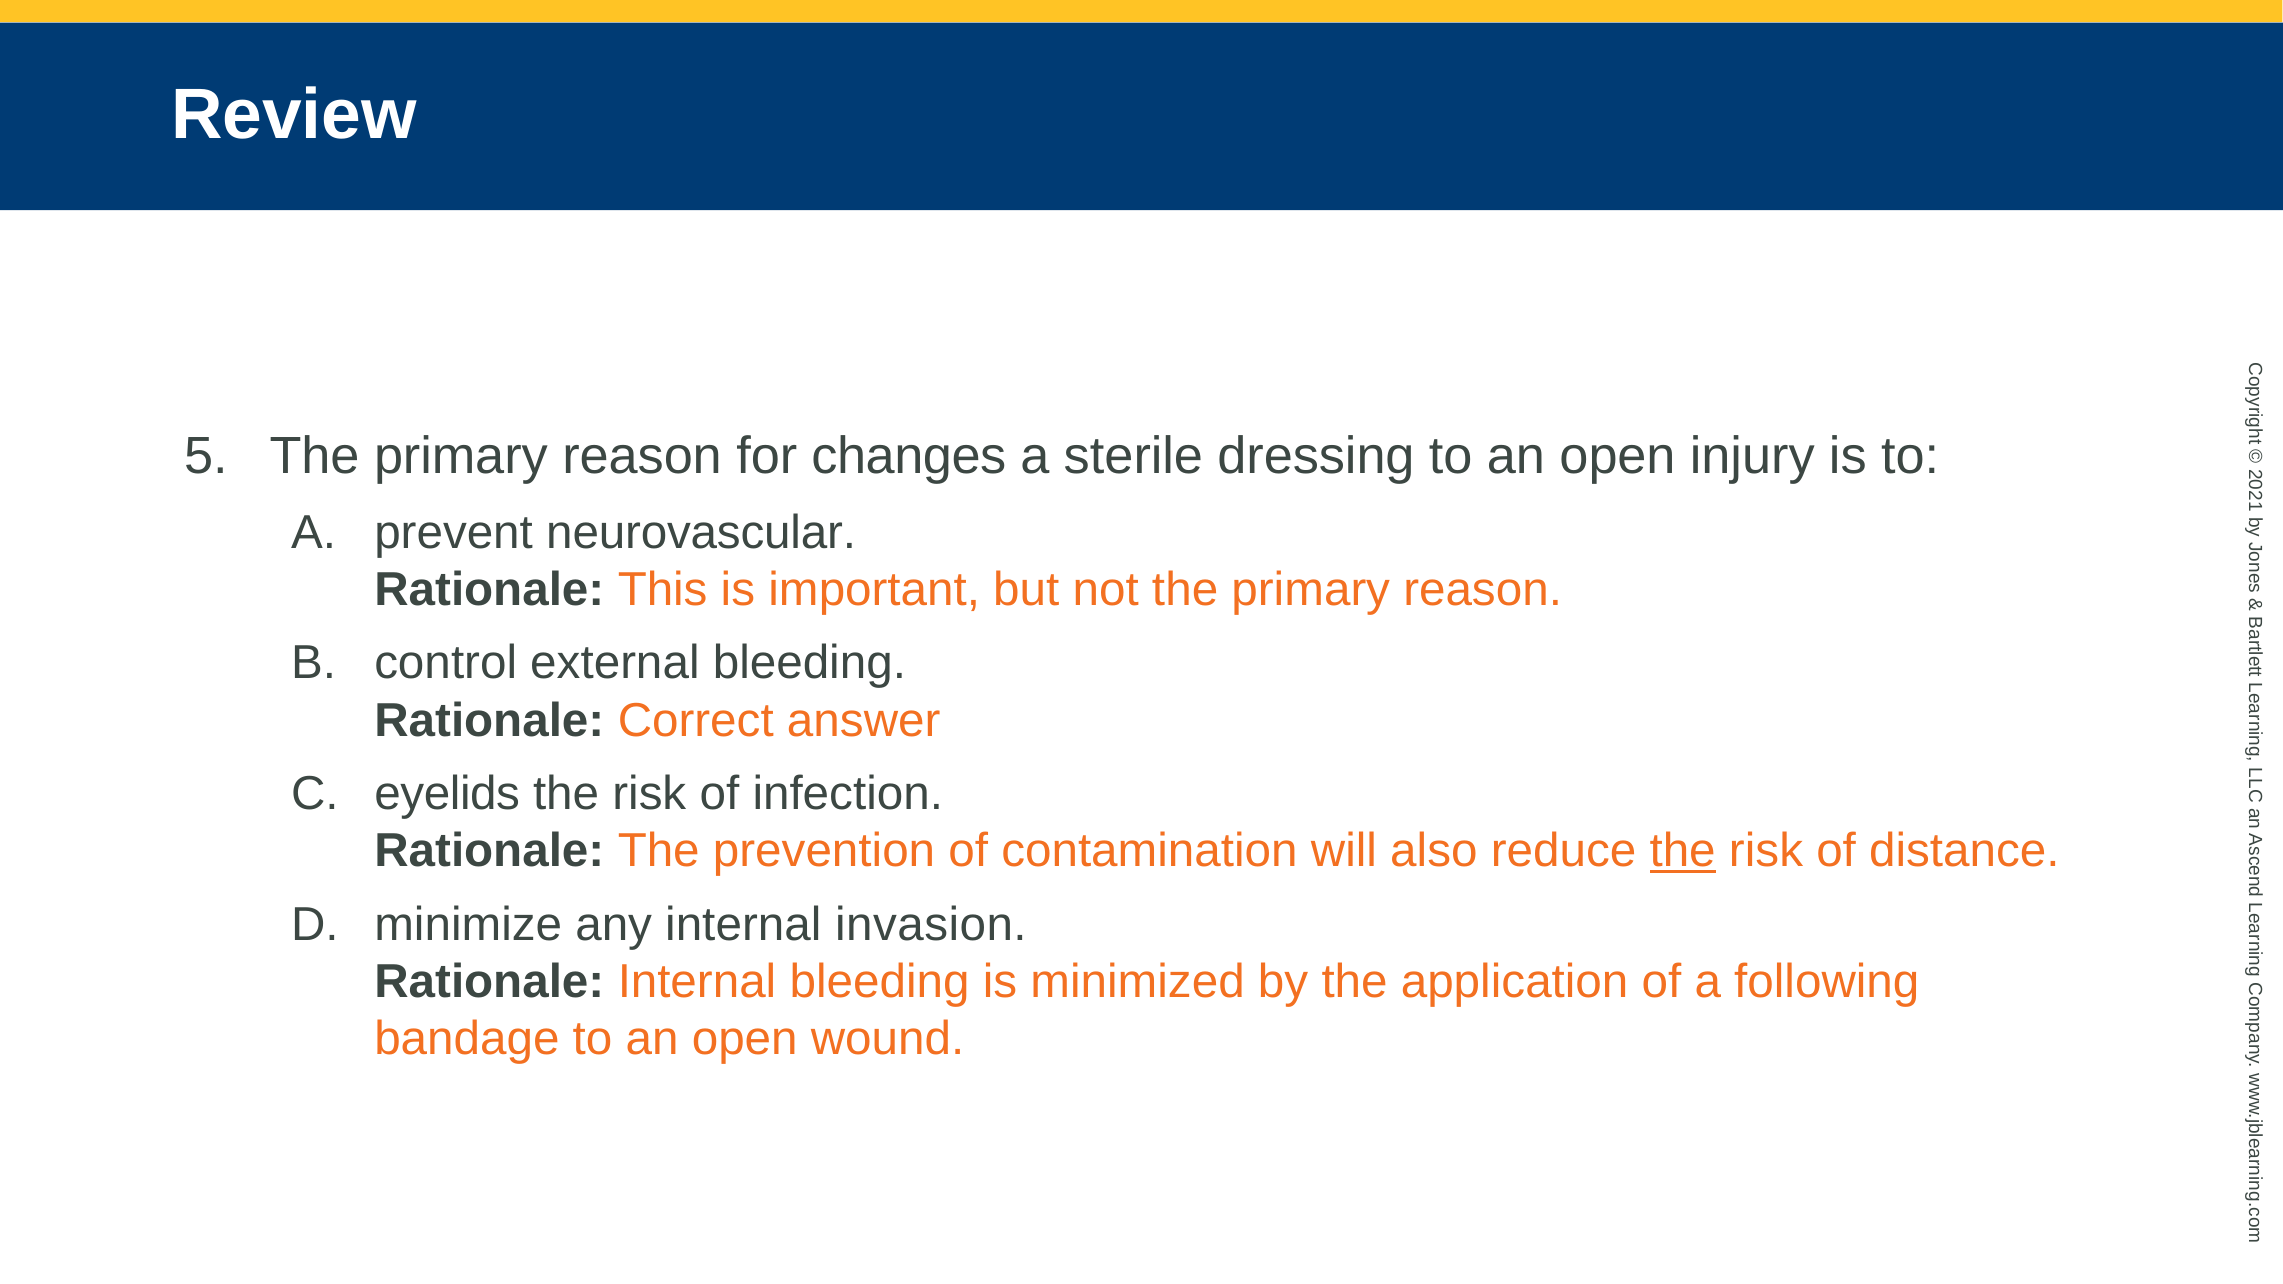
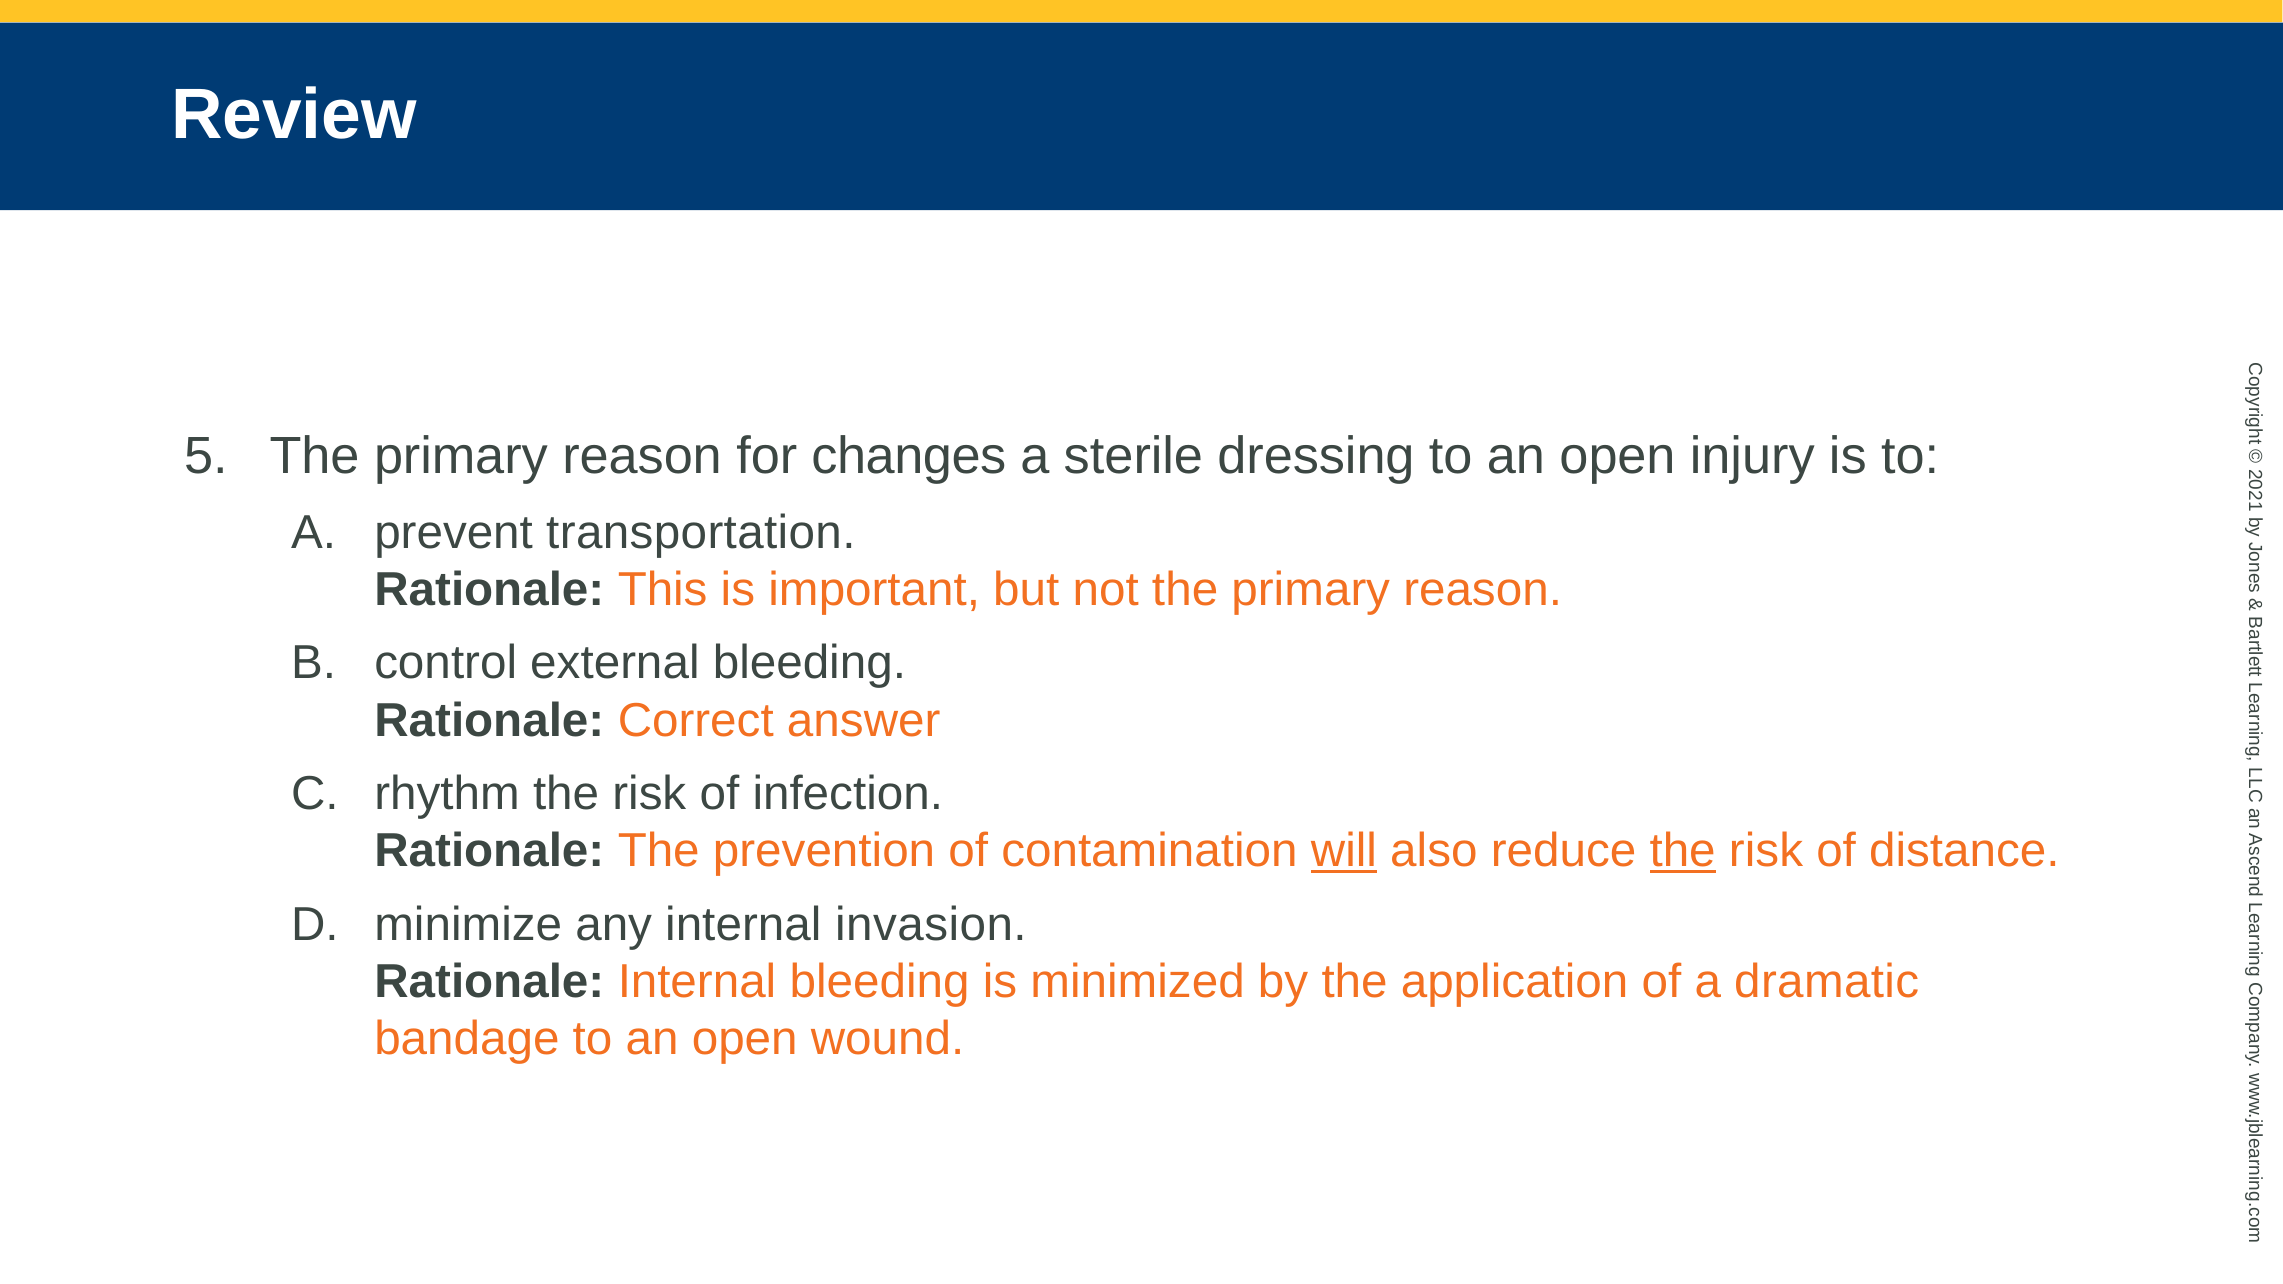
neurovascular: neurovascular -> transportation
eyelids: eyelids -> rhythm
will underline: none -> present
following: following -> dramatic
